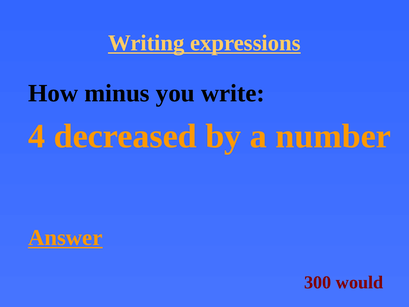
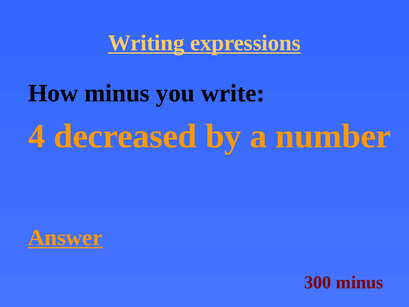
300 would: would -> minus
